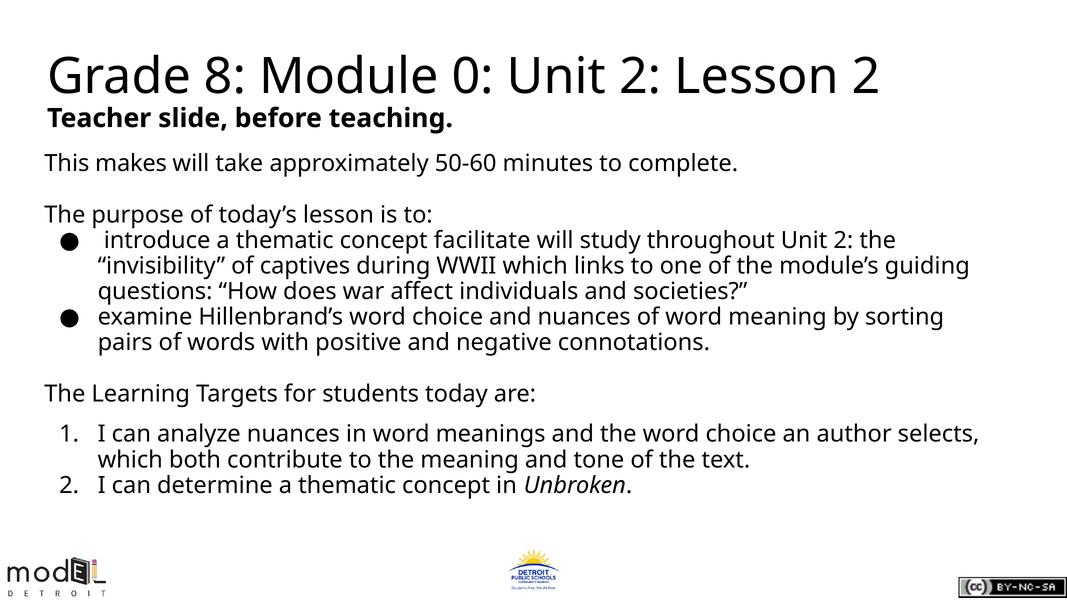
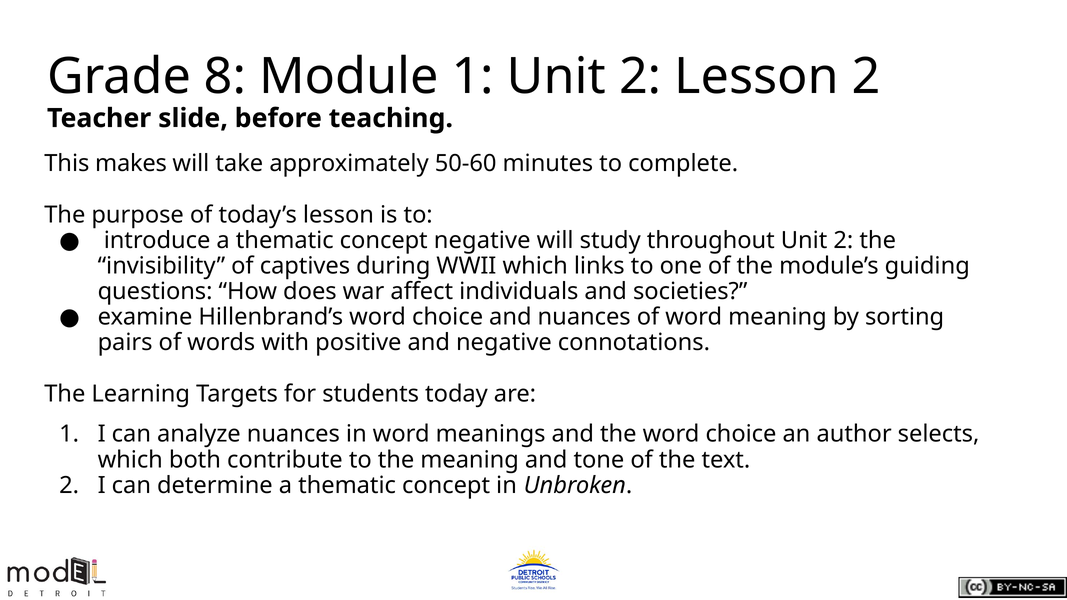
Module 0: 0 -> 1
concept facilitate: facilitate -> negative
